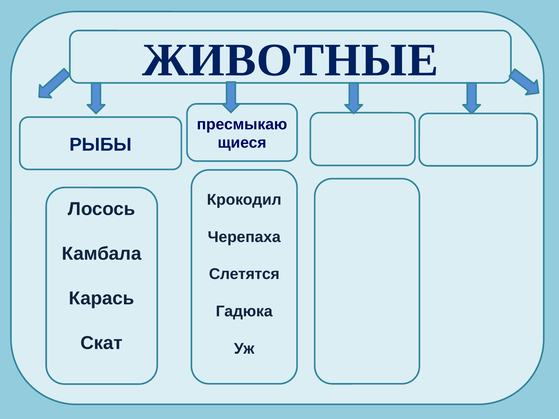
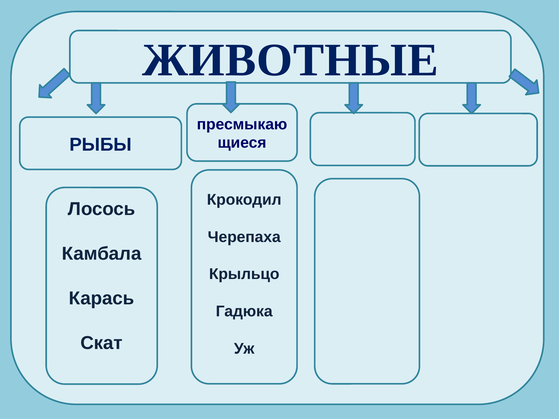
Слетятся: Слетятся -> Крыльцо
